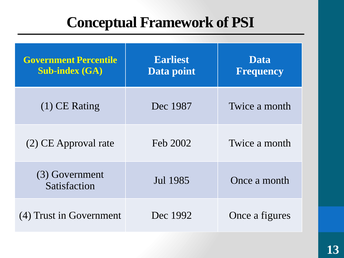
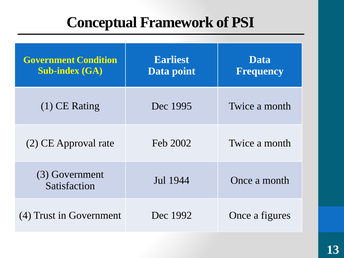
Percentile: Percentile -> Condition
1987: 1987 -> 1995
1985: 1985 -> 1944
